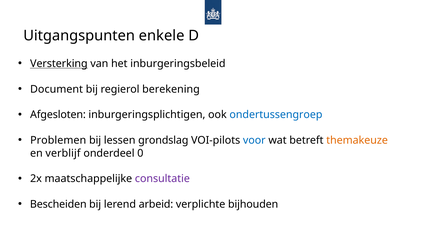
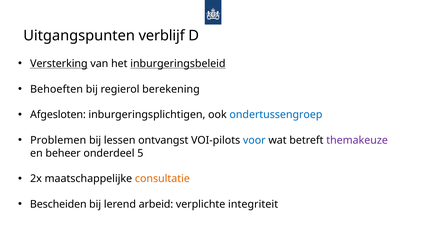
enkele: enkele -> verblijf
inburgeringsbeleid underline: none -> present
Document: Document -> Behoeften
grondslag: grondslag -> ontvangst
themakeuze colour: orange -> purple
verblijf: verblijf -> beheer
0: 0 -> 5
consultatie colour: purple -> orange
bijhouden: bijhouden -> integriteit
